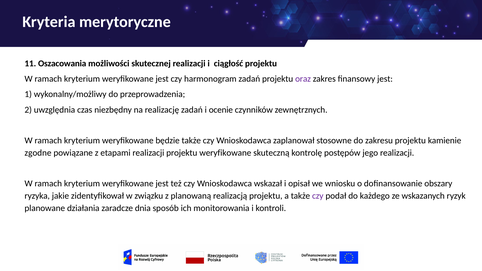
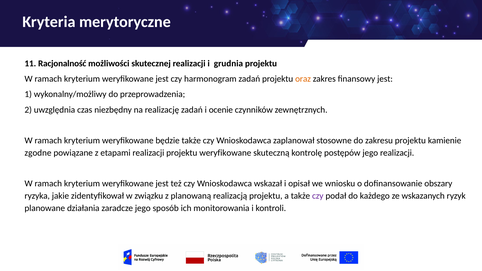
Oszacowania: Oszacowania -> Racjonalność
ciągłość: ciągłość -> grudnia
oraz colour: purple -> orange
zaradcze dnia: dnia -> jego
